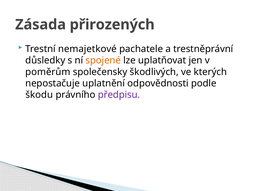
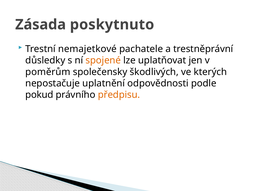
přirozených: přirozených -> poskytnuto
škodu: škodu -> pokud
předpisu colour: purple -> orange
